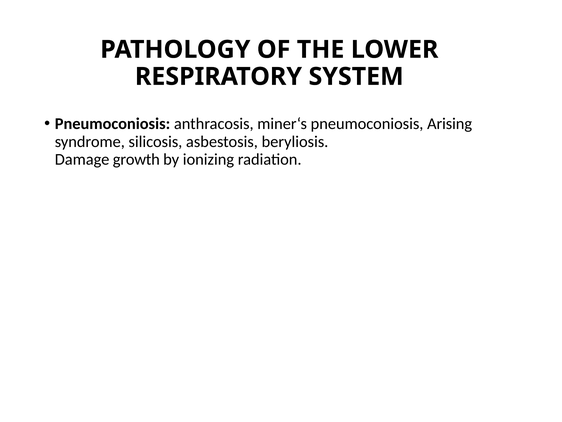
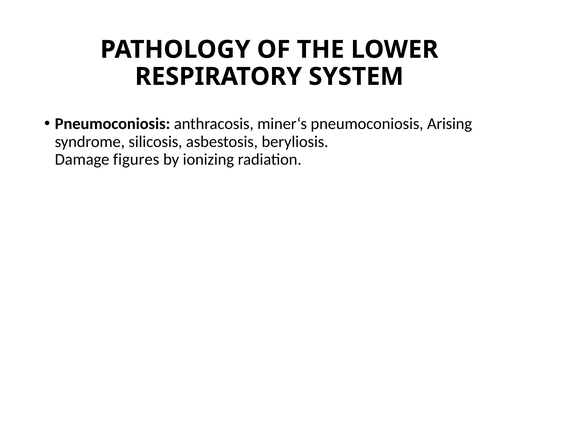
growth: growth -> figures
